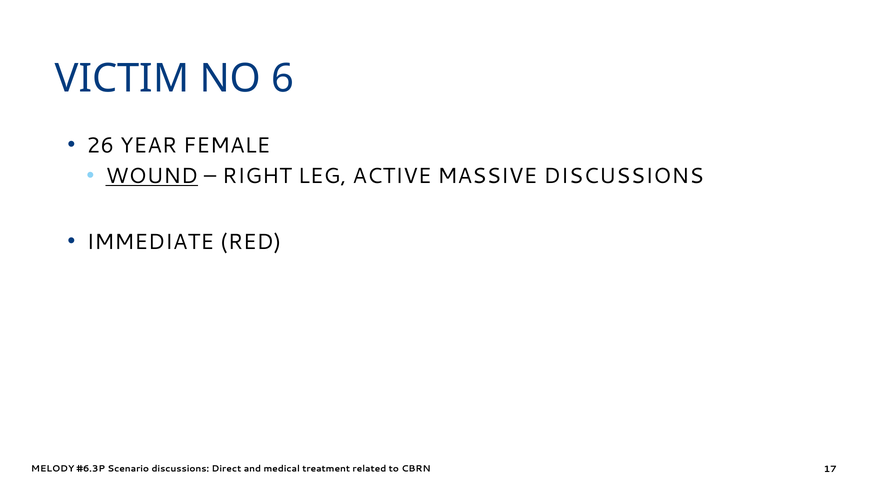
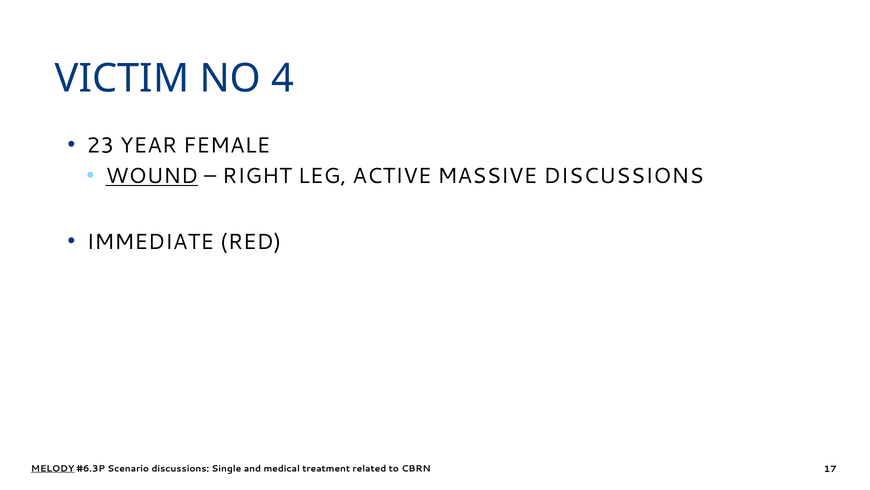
6: 6 -> 4
26: 26 -> 23
MELODY underline: none -> present
Direct: Direct -> Single
